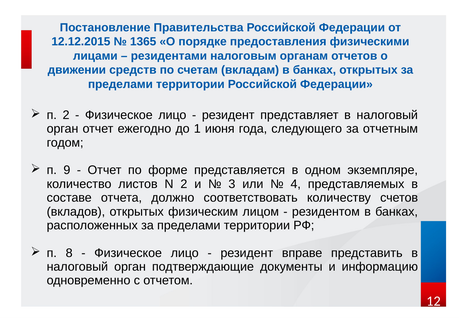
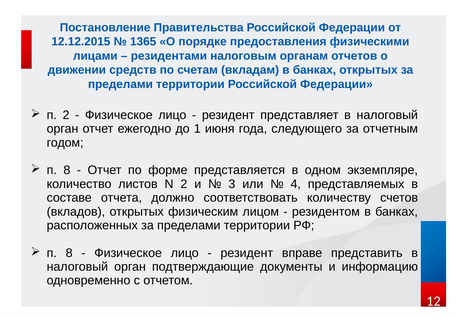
9 at (67, 170): 9 -> 8
